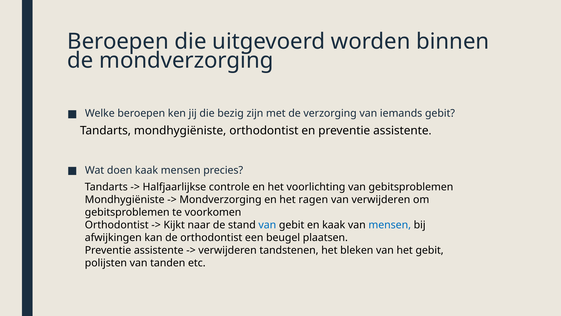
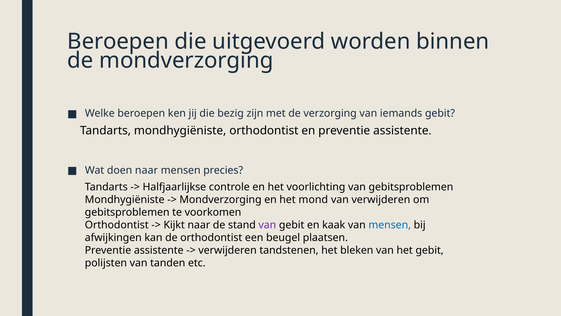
doen kaak: kaak -> naar
ragen: ragen -> mond
van at (267, 225) colour: blue -> purple
